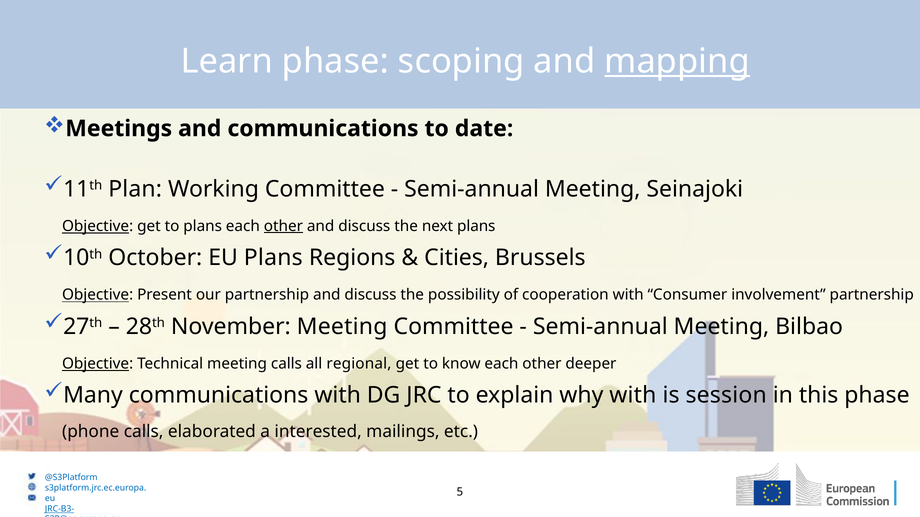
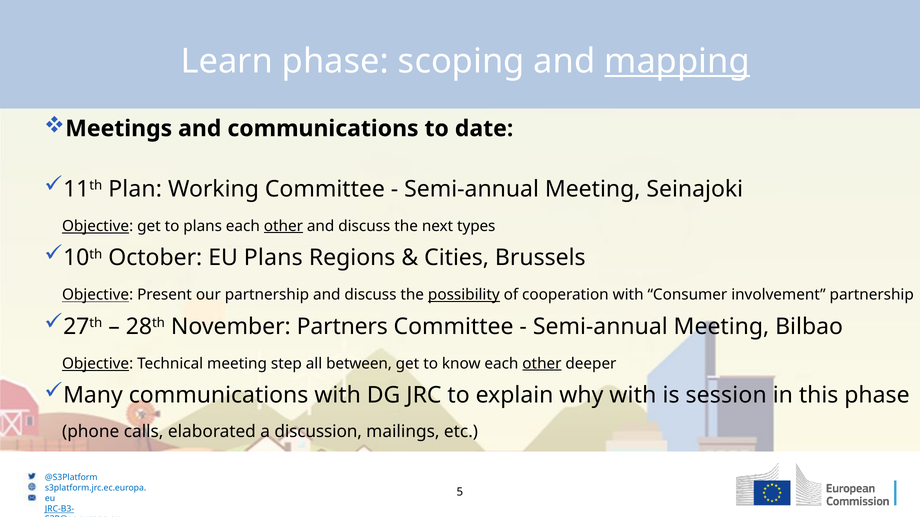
next plans: plans -> types
possibility underline: none -> present
November Meeting: Meeting -> Partners
meeting calls: calls -> step
regional: regional -> between
other at (542, 364) underline: none -> present
interested: interested -> discussion
